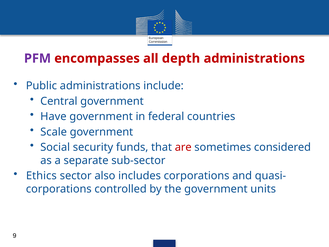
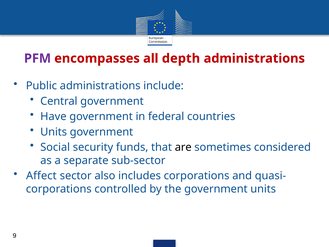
Scale at (54, 132): Scale -> Units
are colour: red -> black
Ethics: Ethics -> Affect
